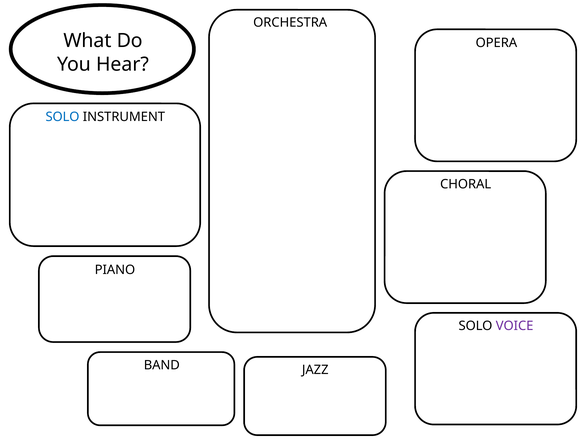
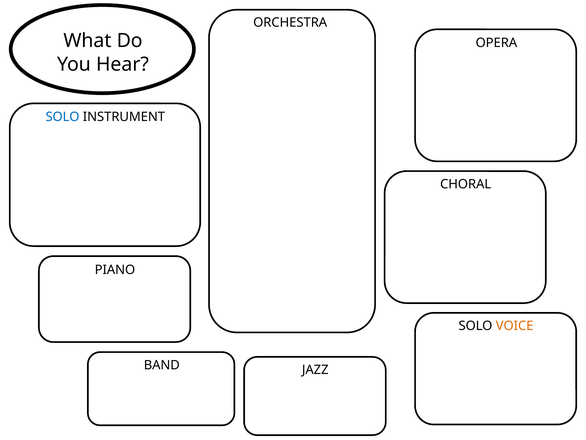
VOICE colour: purple -> orange
